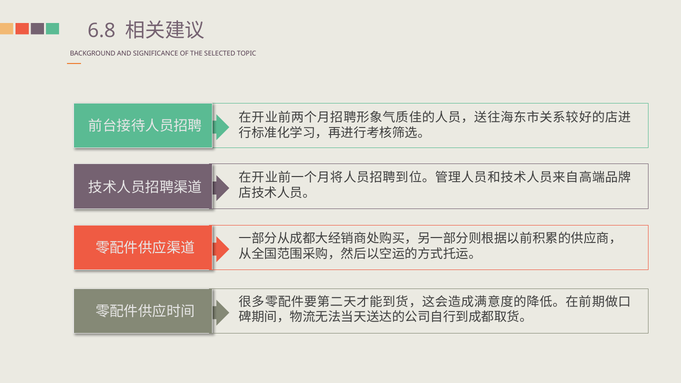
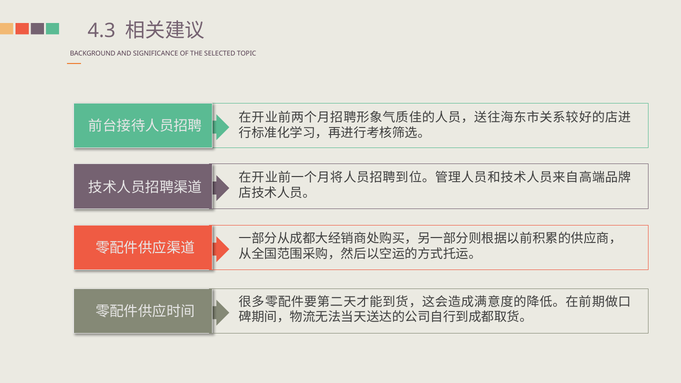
6.8: 6.8 -> 4.3
